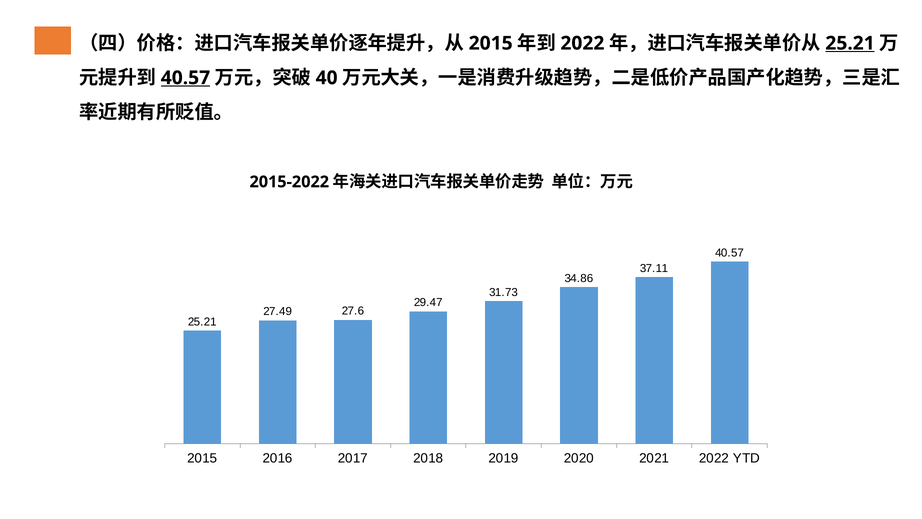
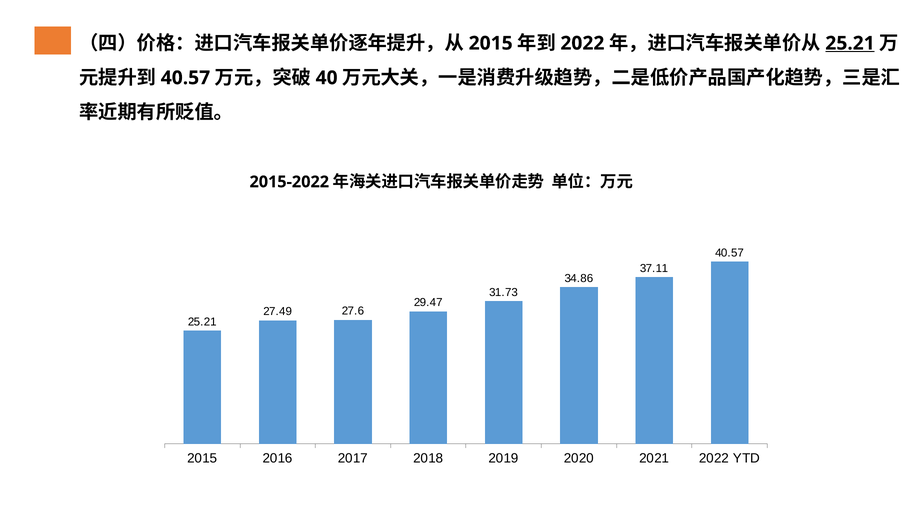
40.57 at (185, 78) underline: present -> none
